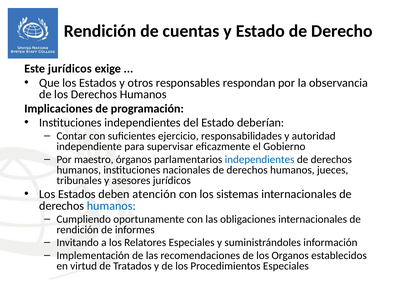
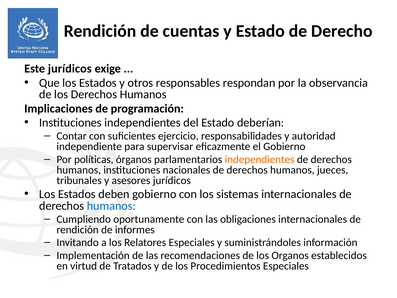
maestro: maestro -> políticas
independientes at (260, 159) colour: blue -> orange
deben atención: atención -> gobierno
